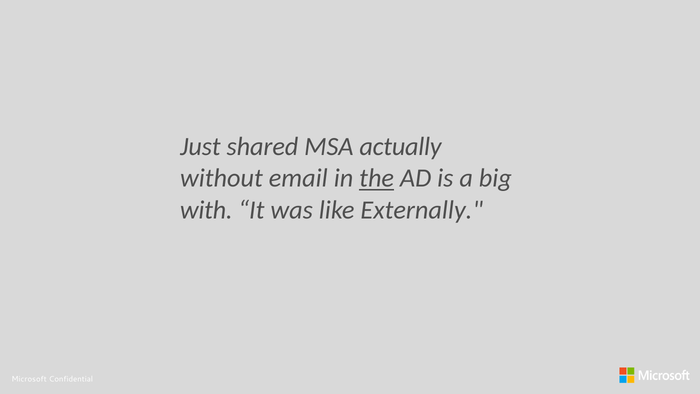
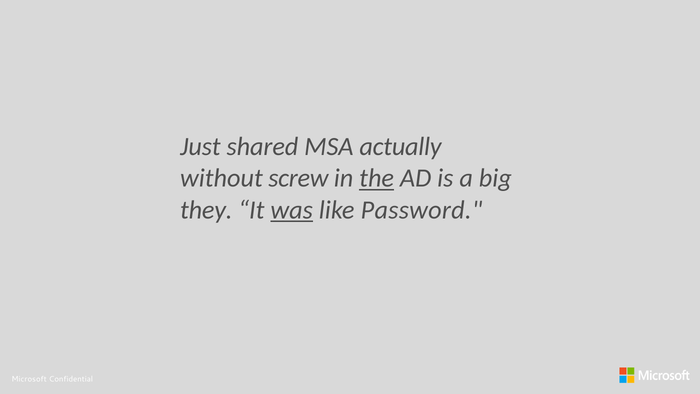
email: email -> screw
with: with -> they
was underline: none -> present
Externally: Externally -> Password
